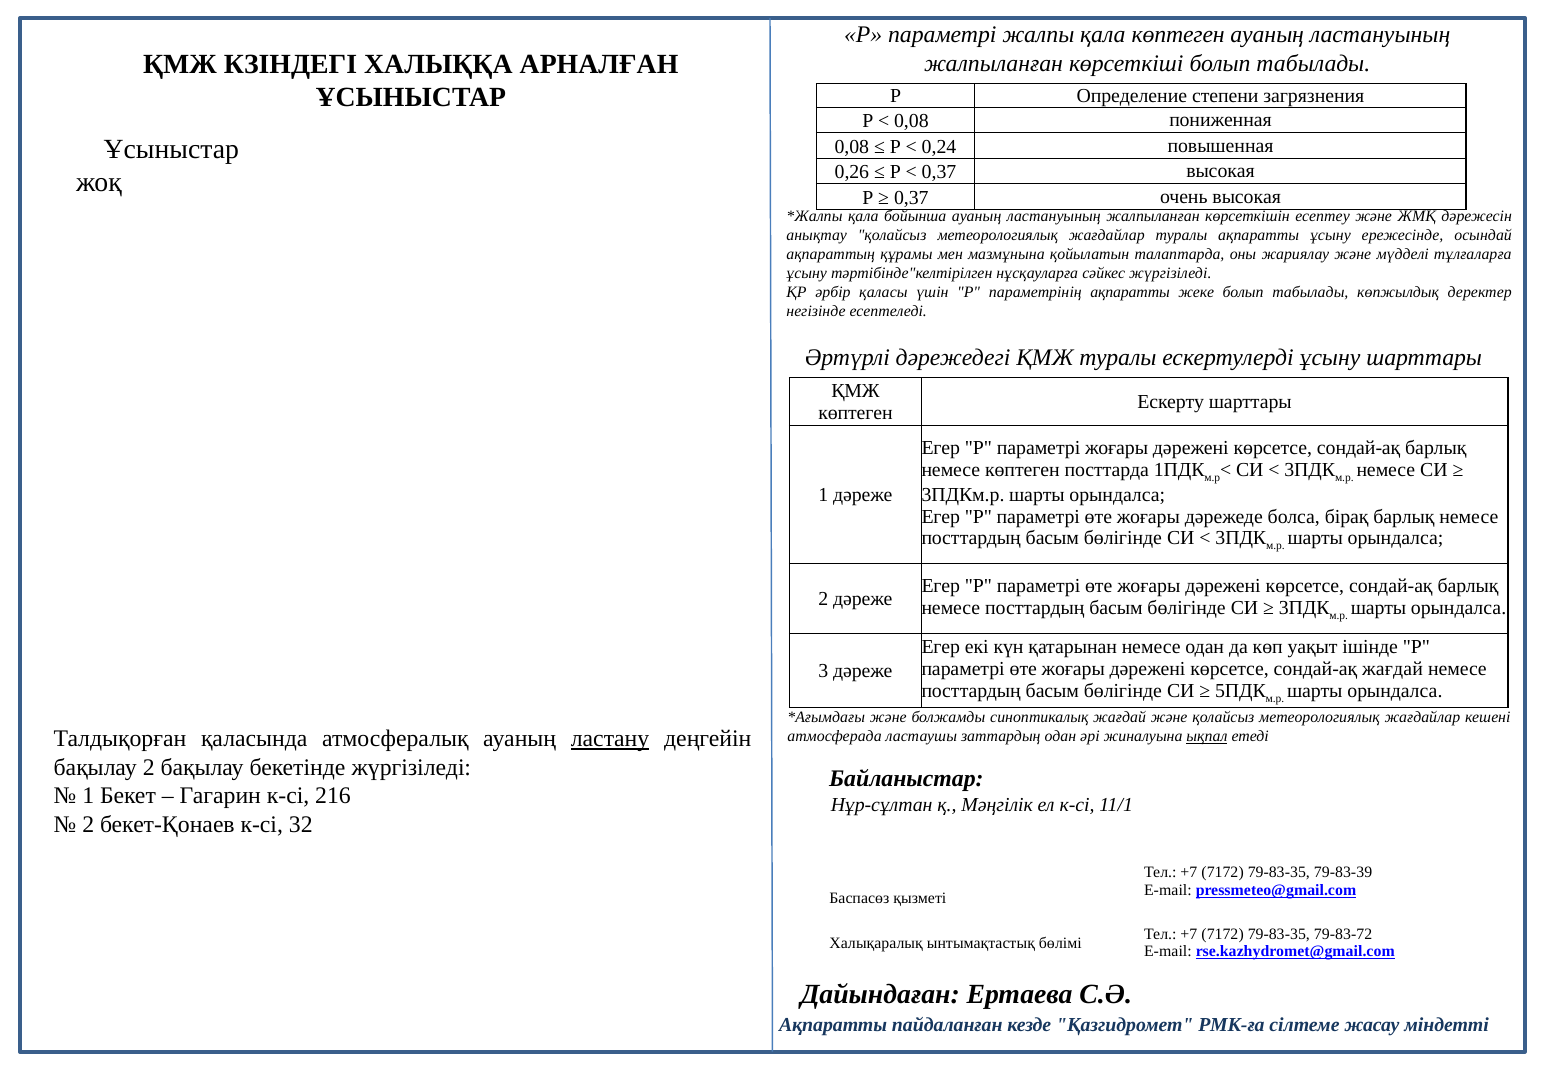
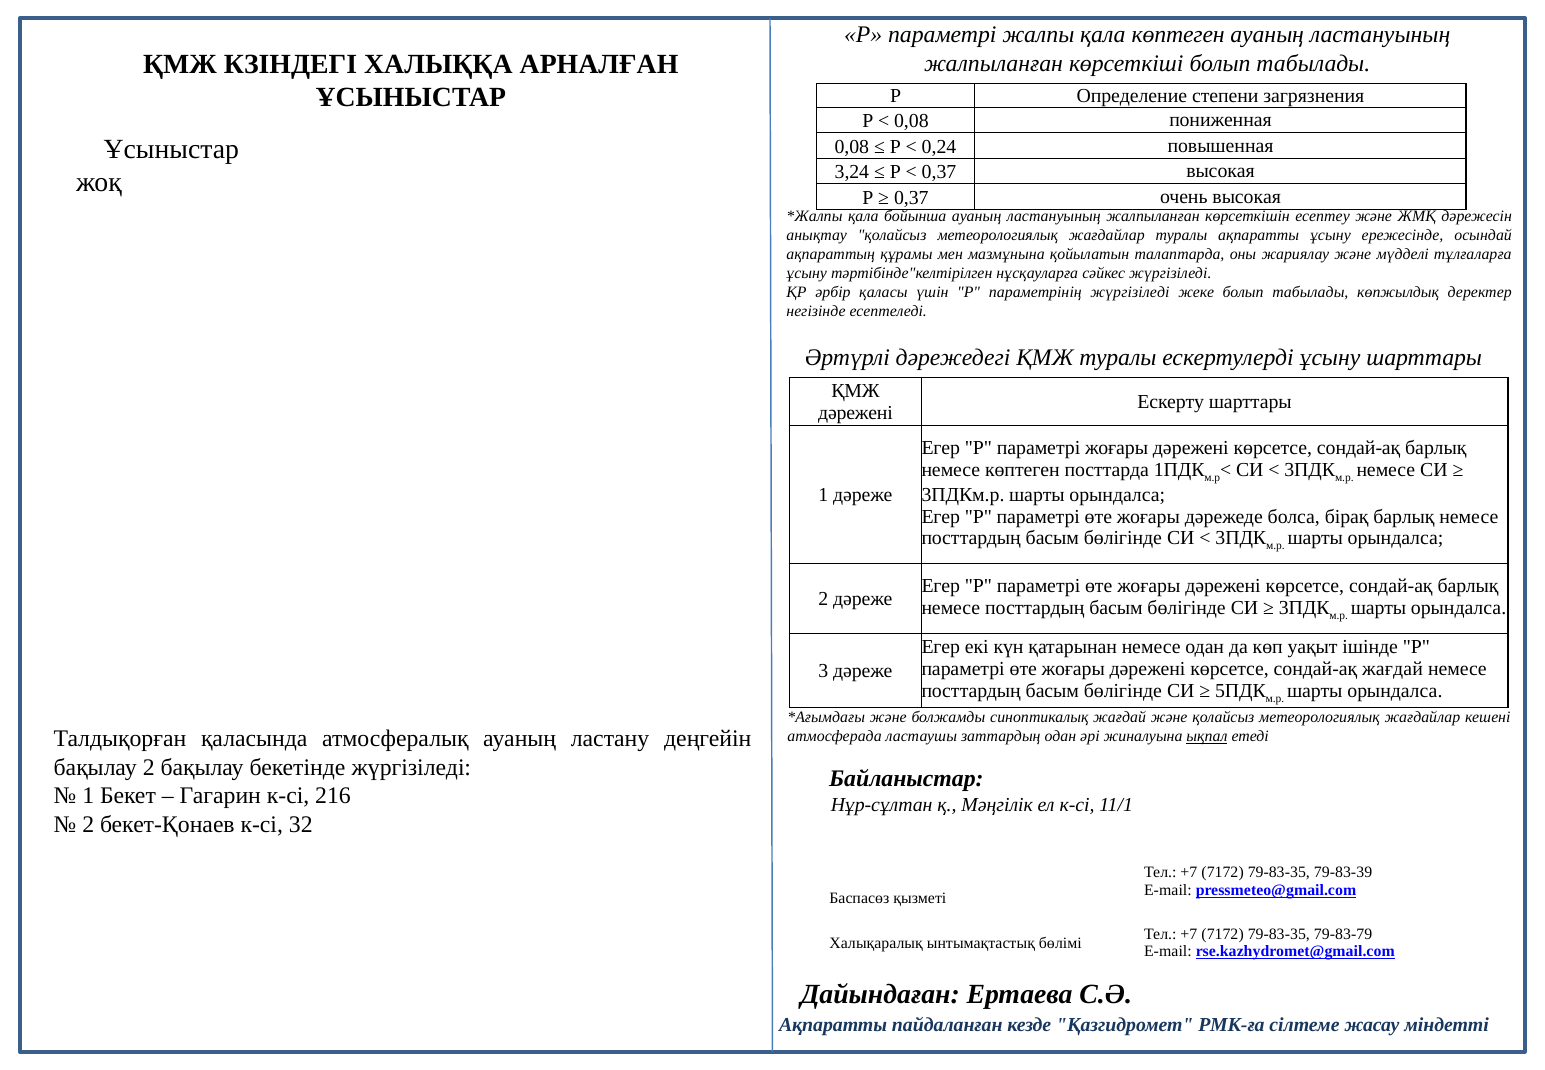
0,26: 0,26 -> 3,24
параметрінің ақпаратты: ақпаратты -> жүргізіледі
көптеген at (855, 412): көптеген -> дәрежені
ластану underline: present -> none
79-83-72: 79-83-72 -> 79-83-79
